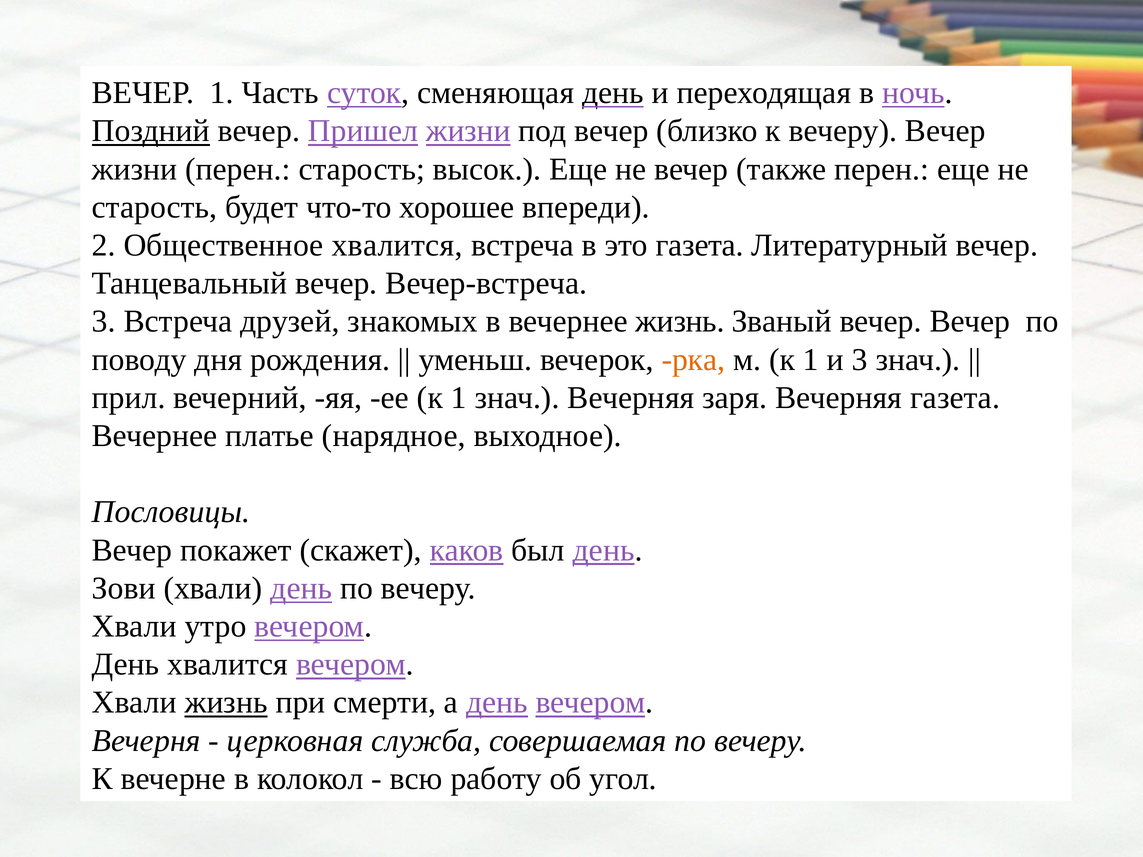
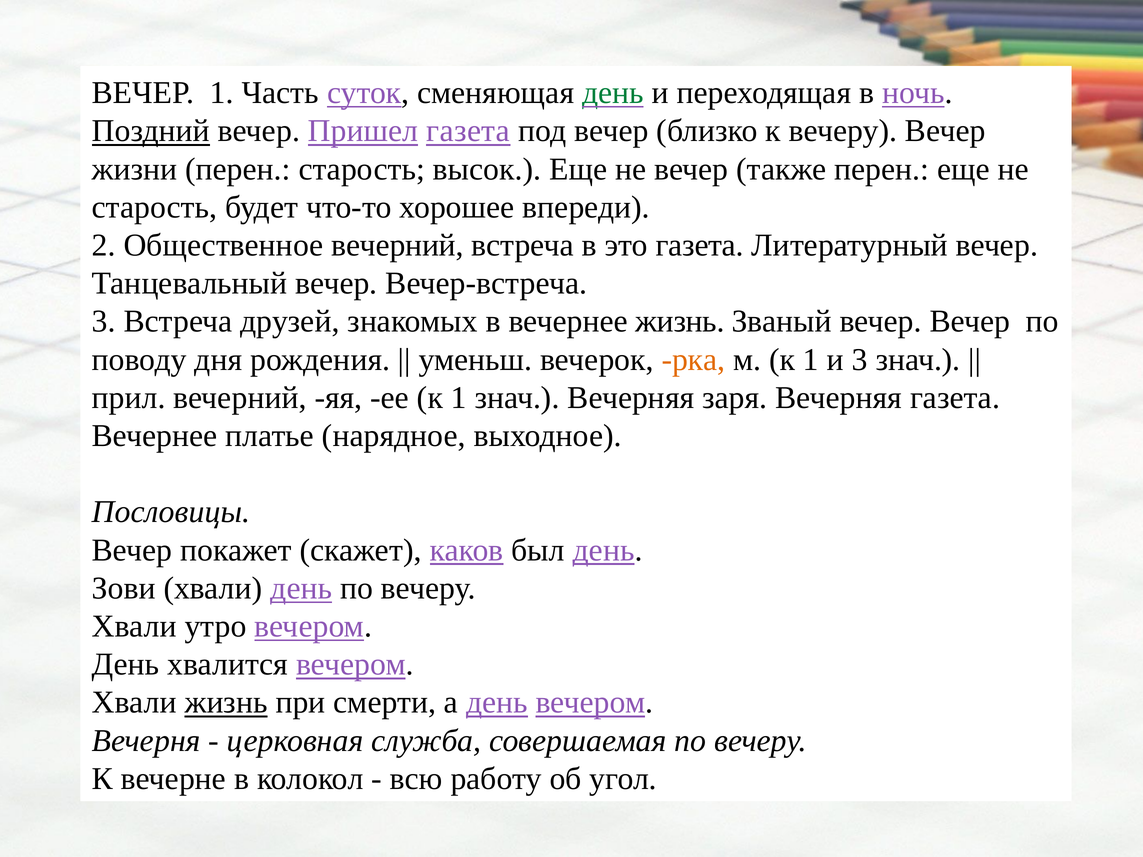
день at (613, 93) colour: black -> green
Пришел жизни: жизни -> газета
Общественное хвалится: хвалится -> вечерний
